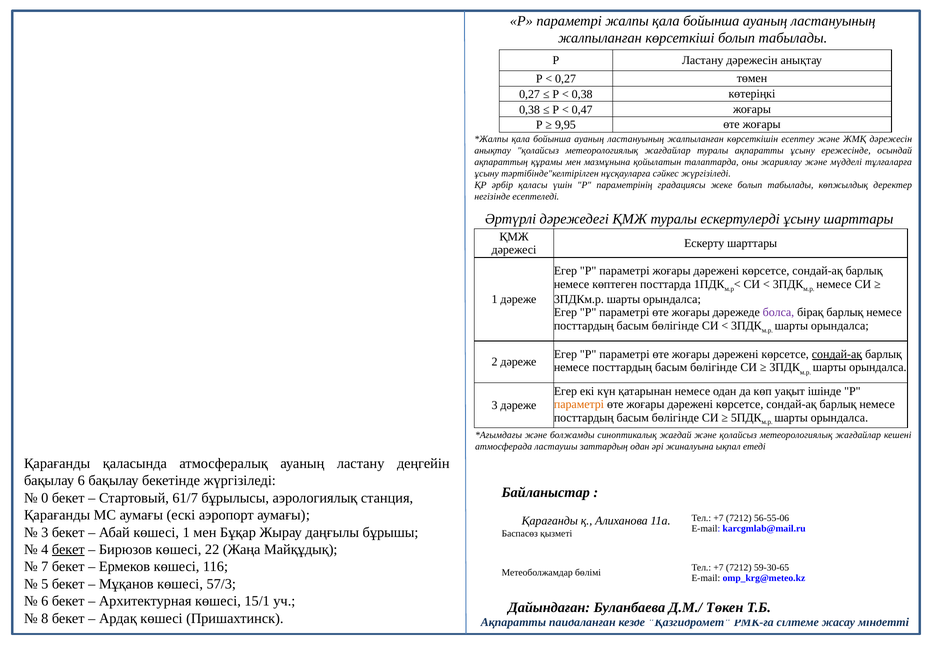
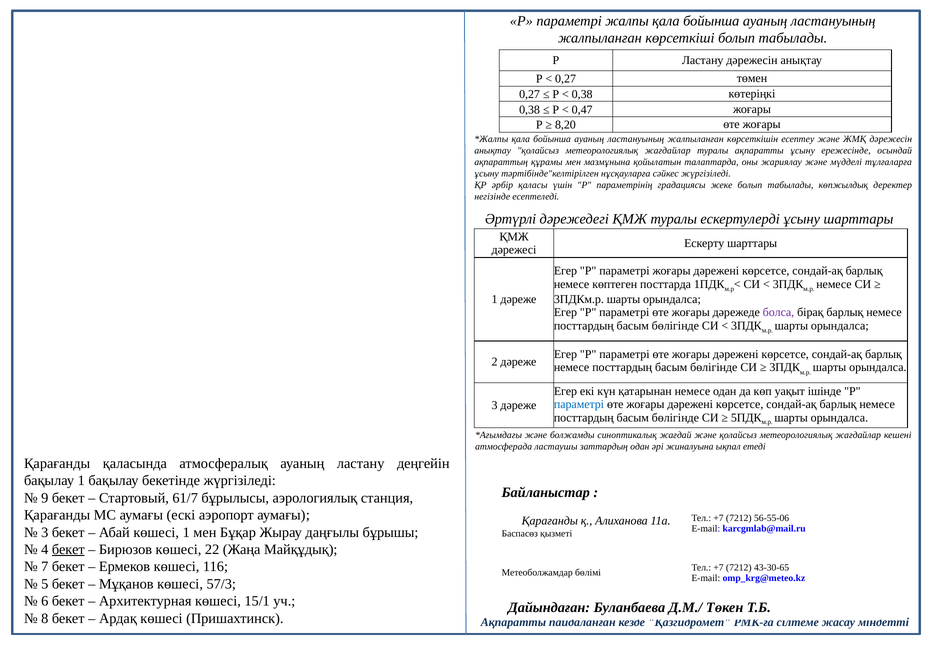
9,95: 9,95 -> 8,20
сондай-ақ at (837, 355) underline: present -> none
параметрі at (579, 405) colour: orange -> blue
бақылау 6: 6 -> 1
0: 0 -> 9
59-30-65: 59-30-65 -> 43-30-65
